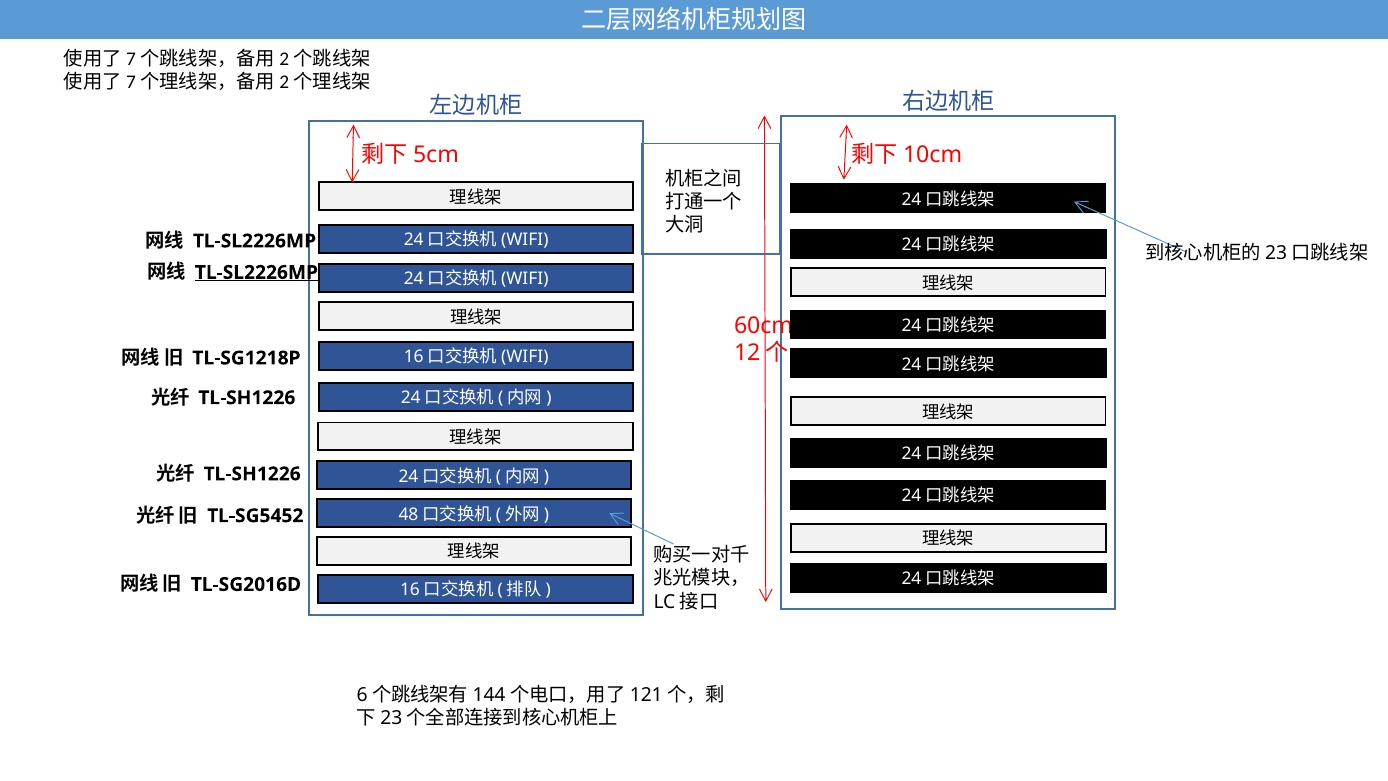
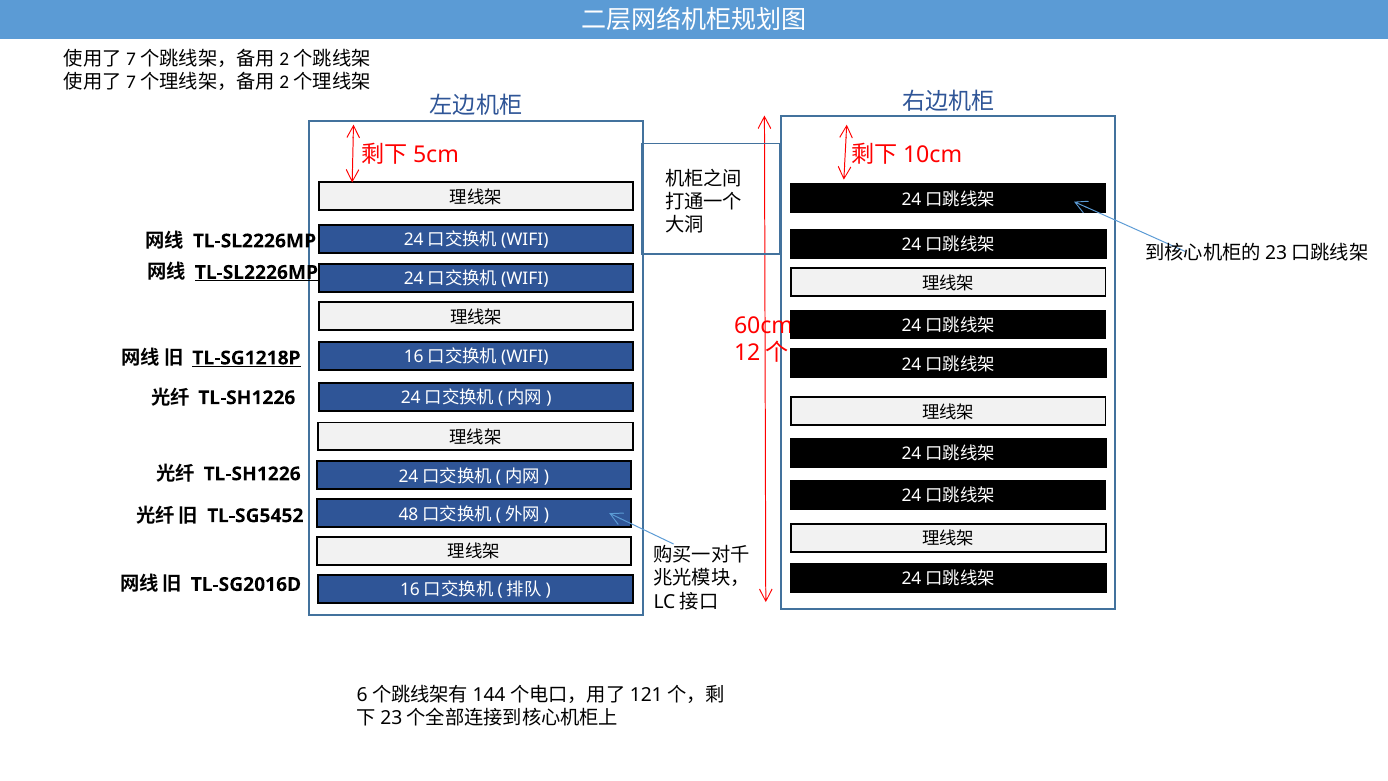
TL-SG1218P underline: none -> present
